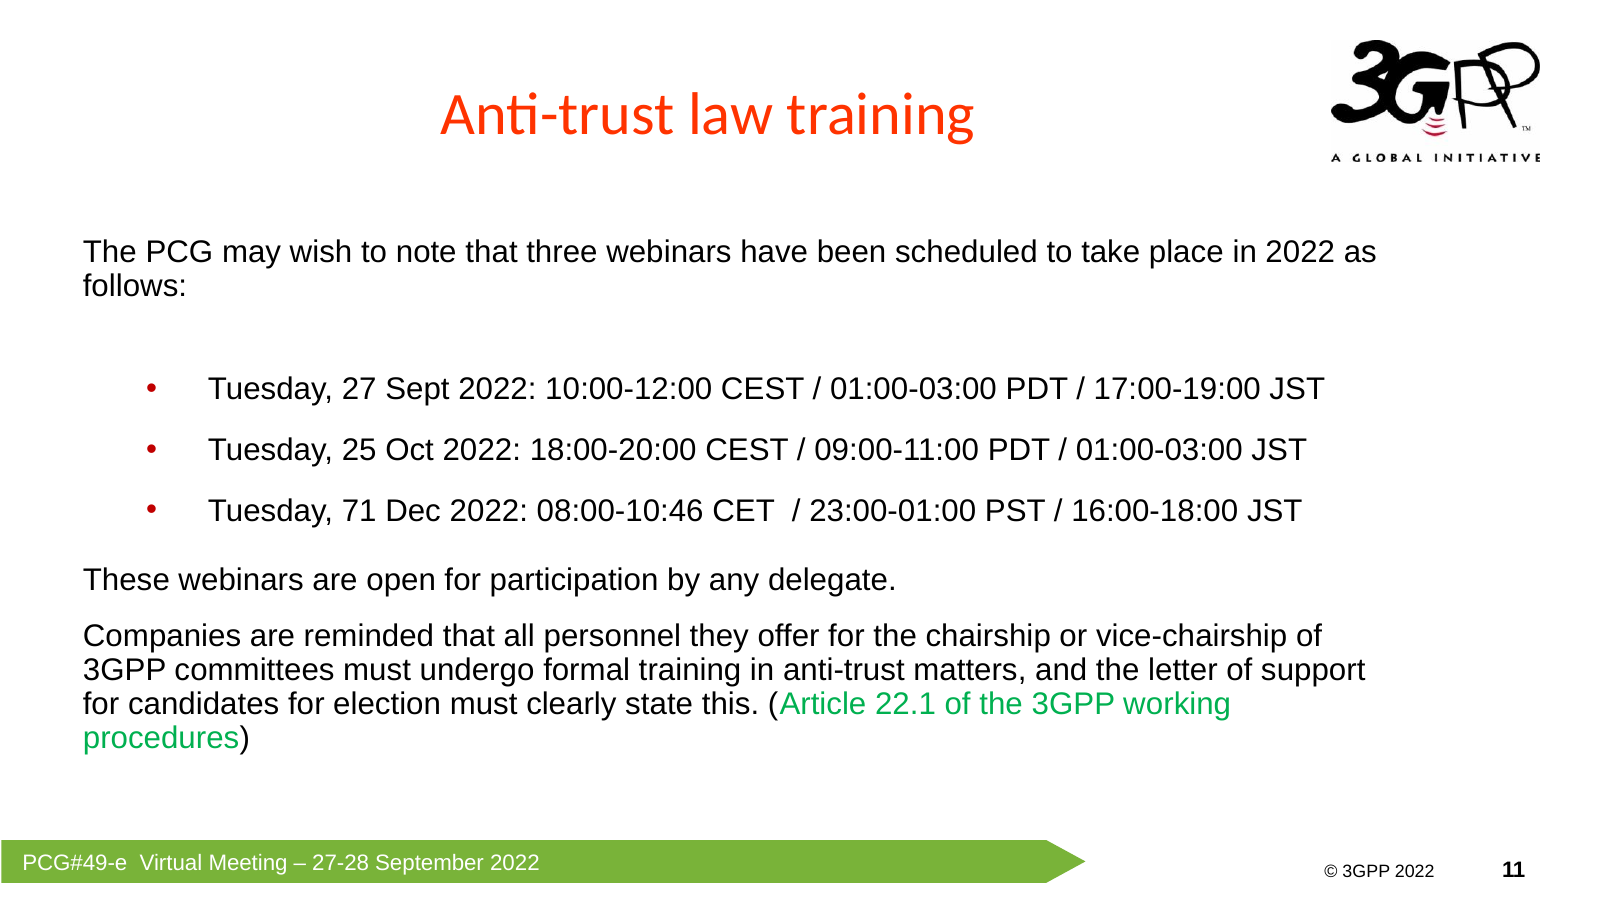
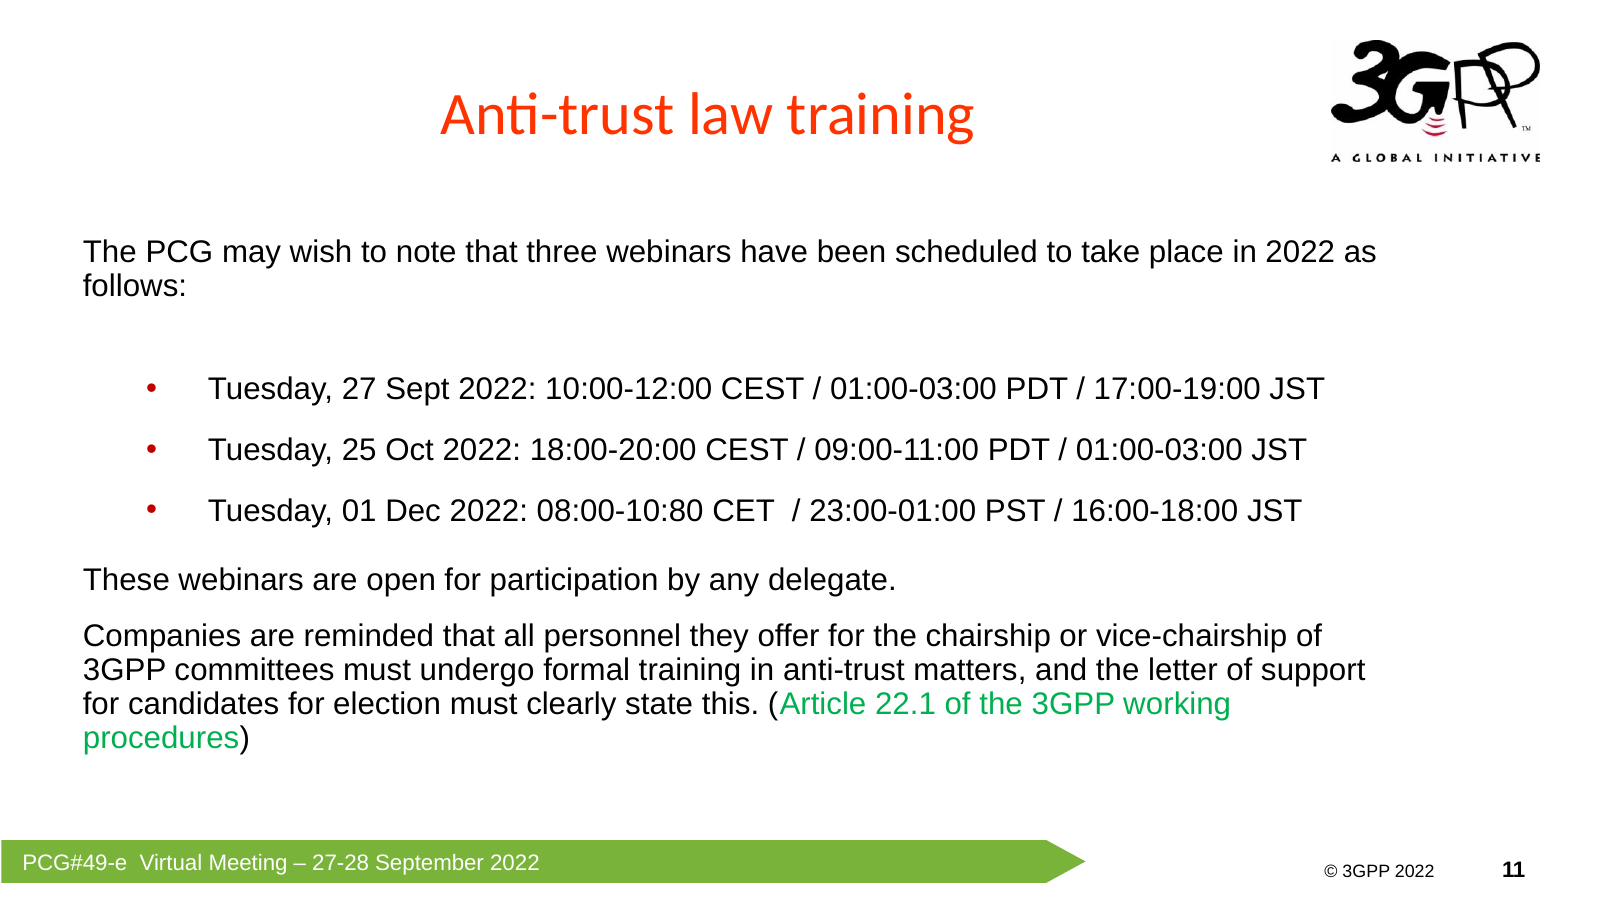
71: 71 -> 01
08:00-10:46: 08:00-10:46 -> 08:00-10:80
